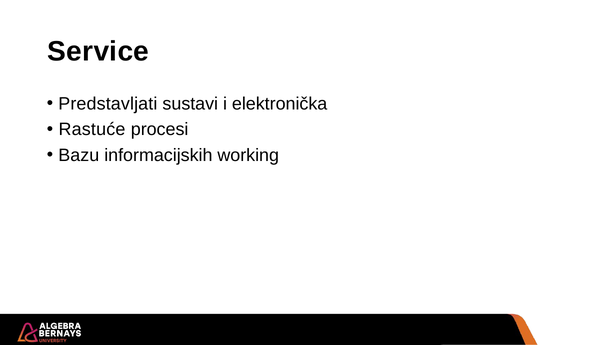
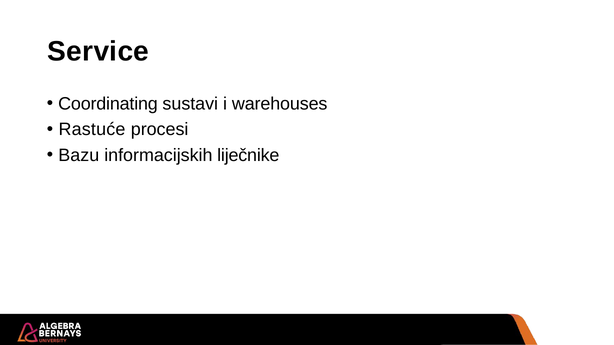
Predstavljati: Predstavljati -> Coordinating
elektronička: elektronička -> warehouses
working: working -> liječnike
